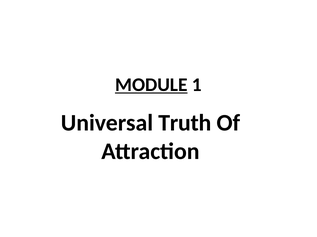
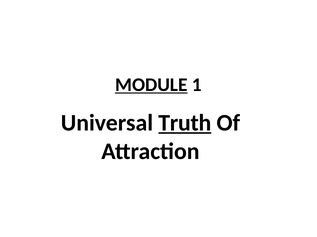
Truth underline: none -> present
